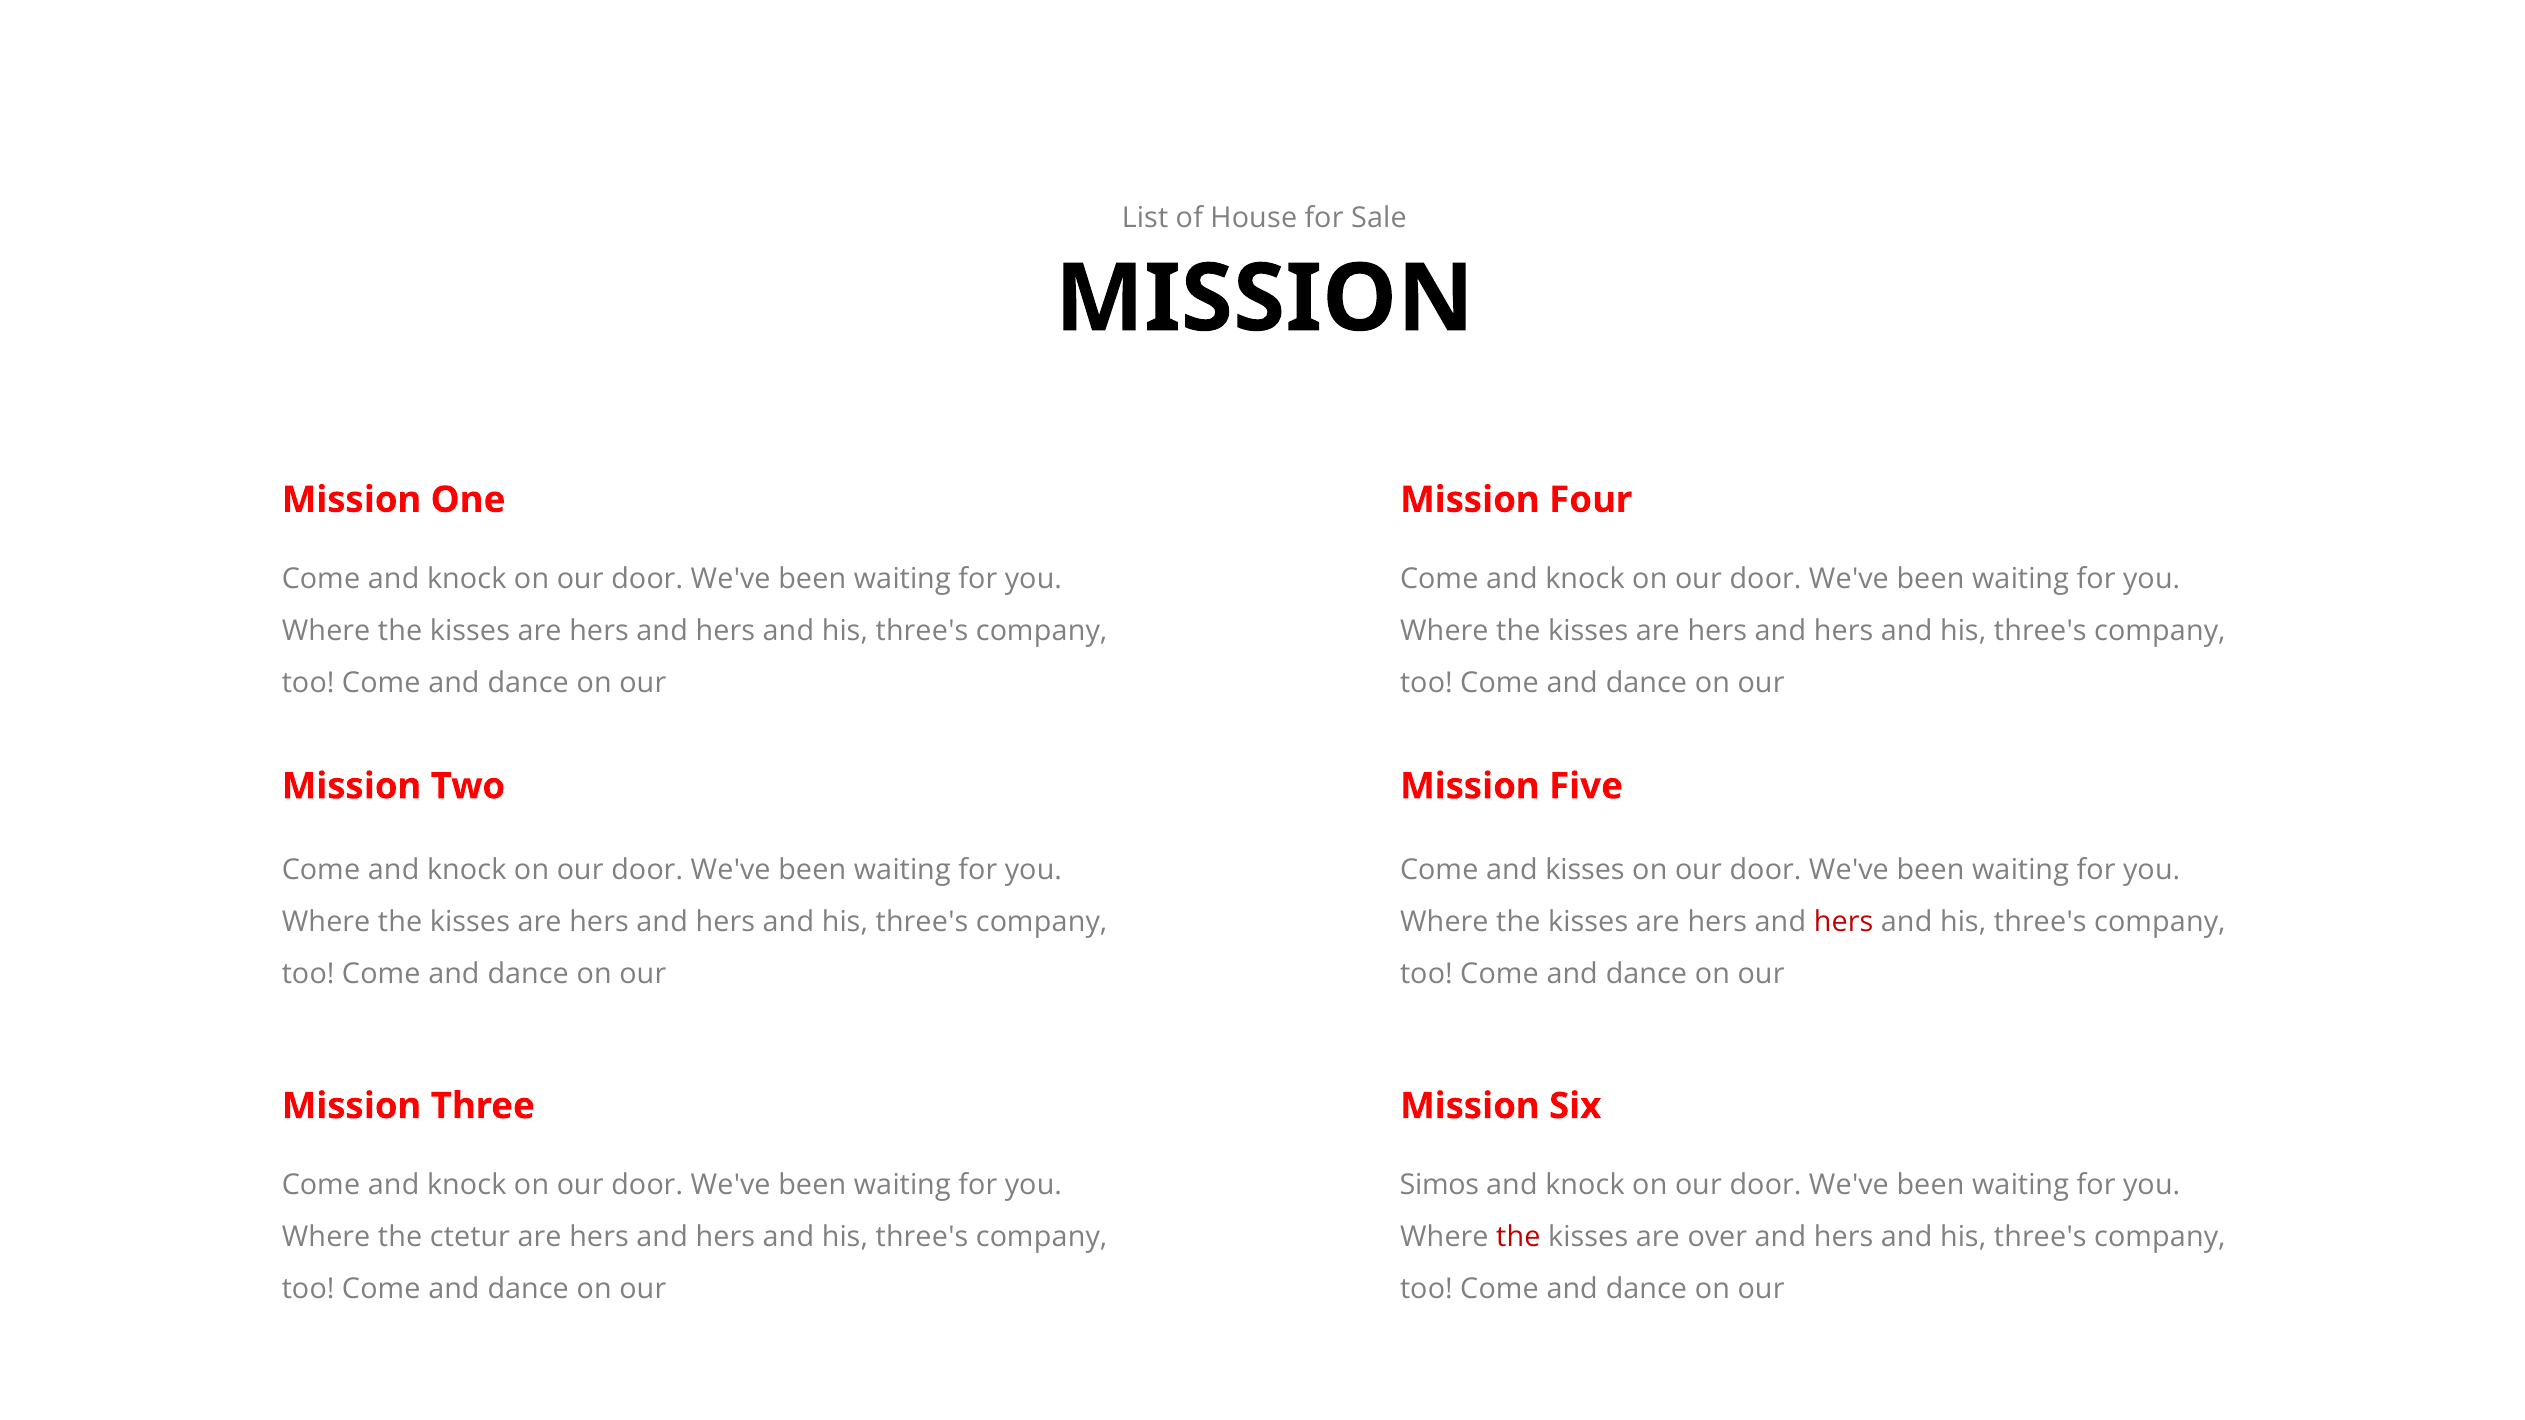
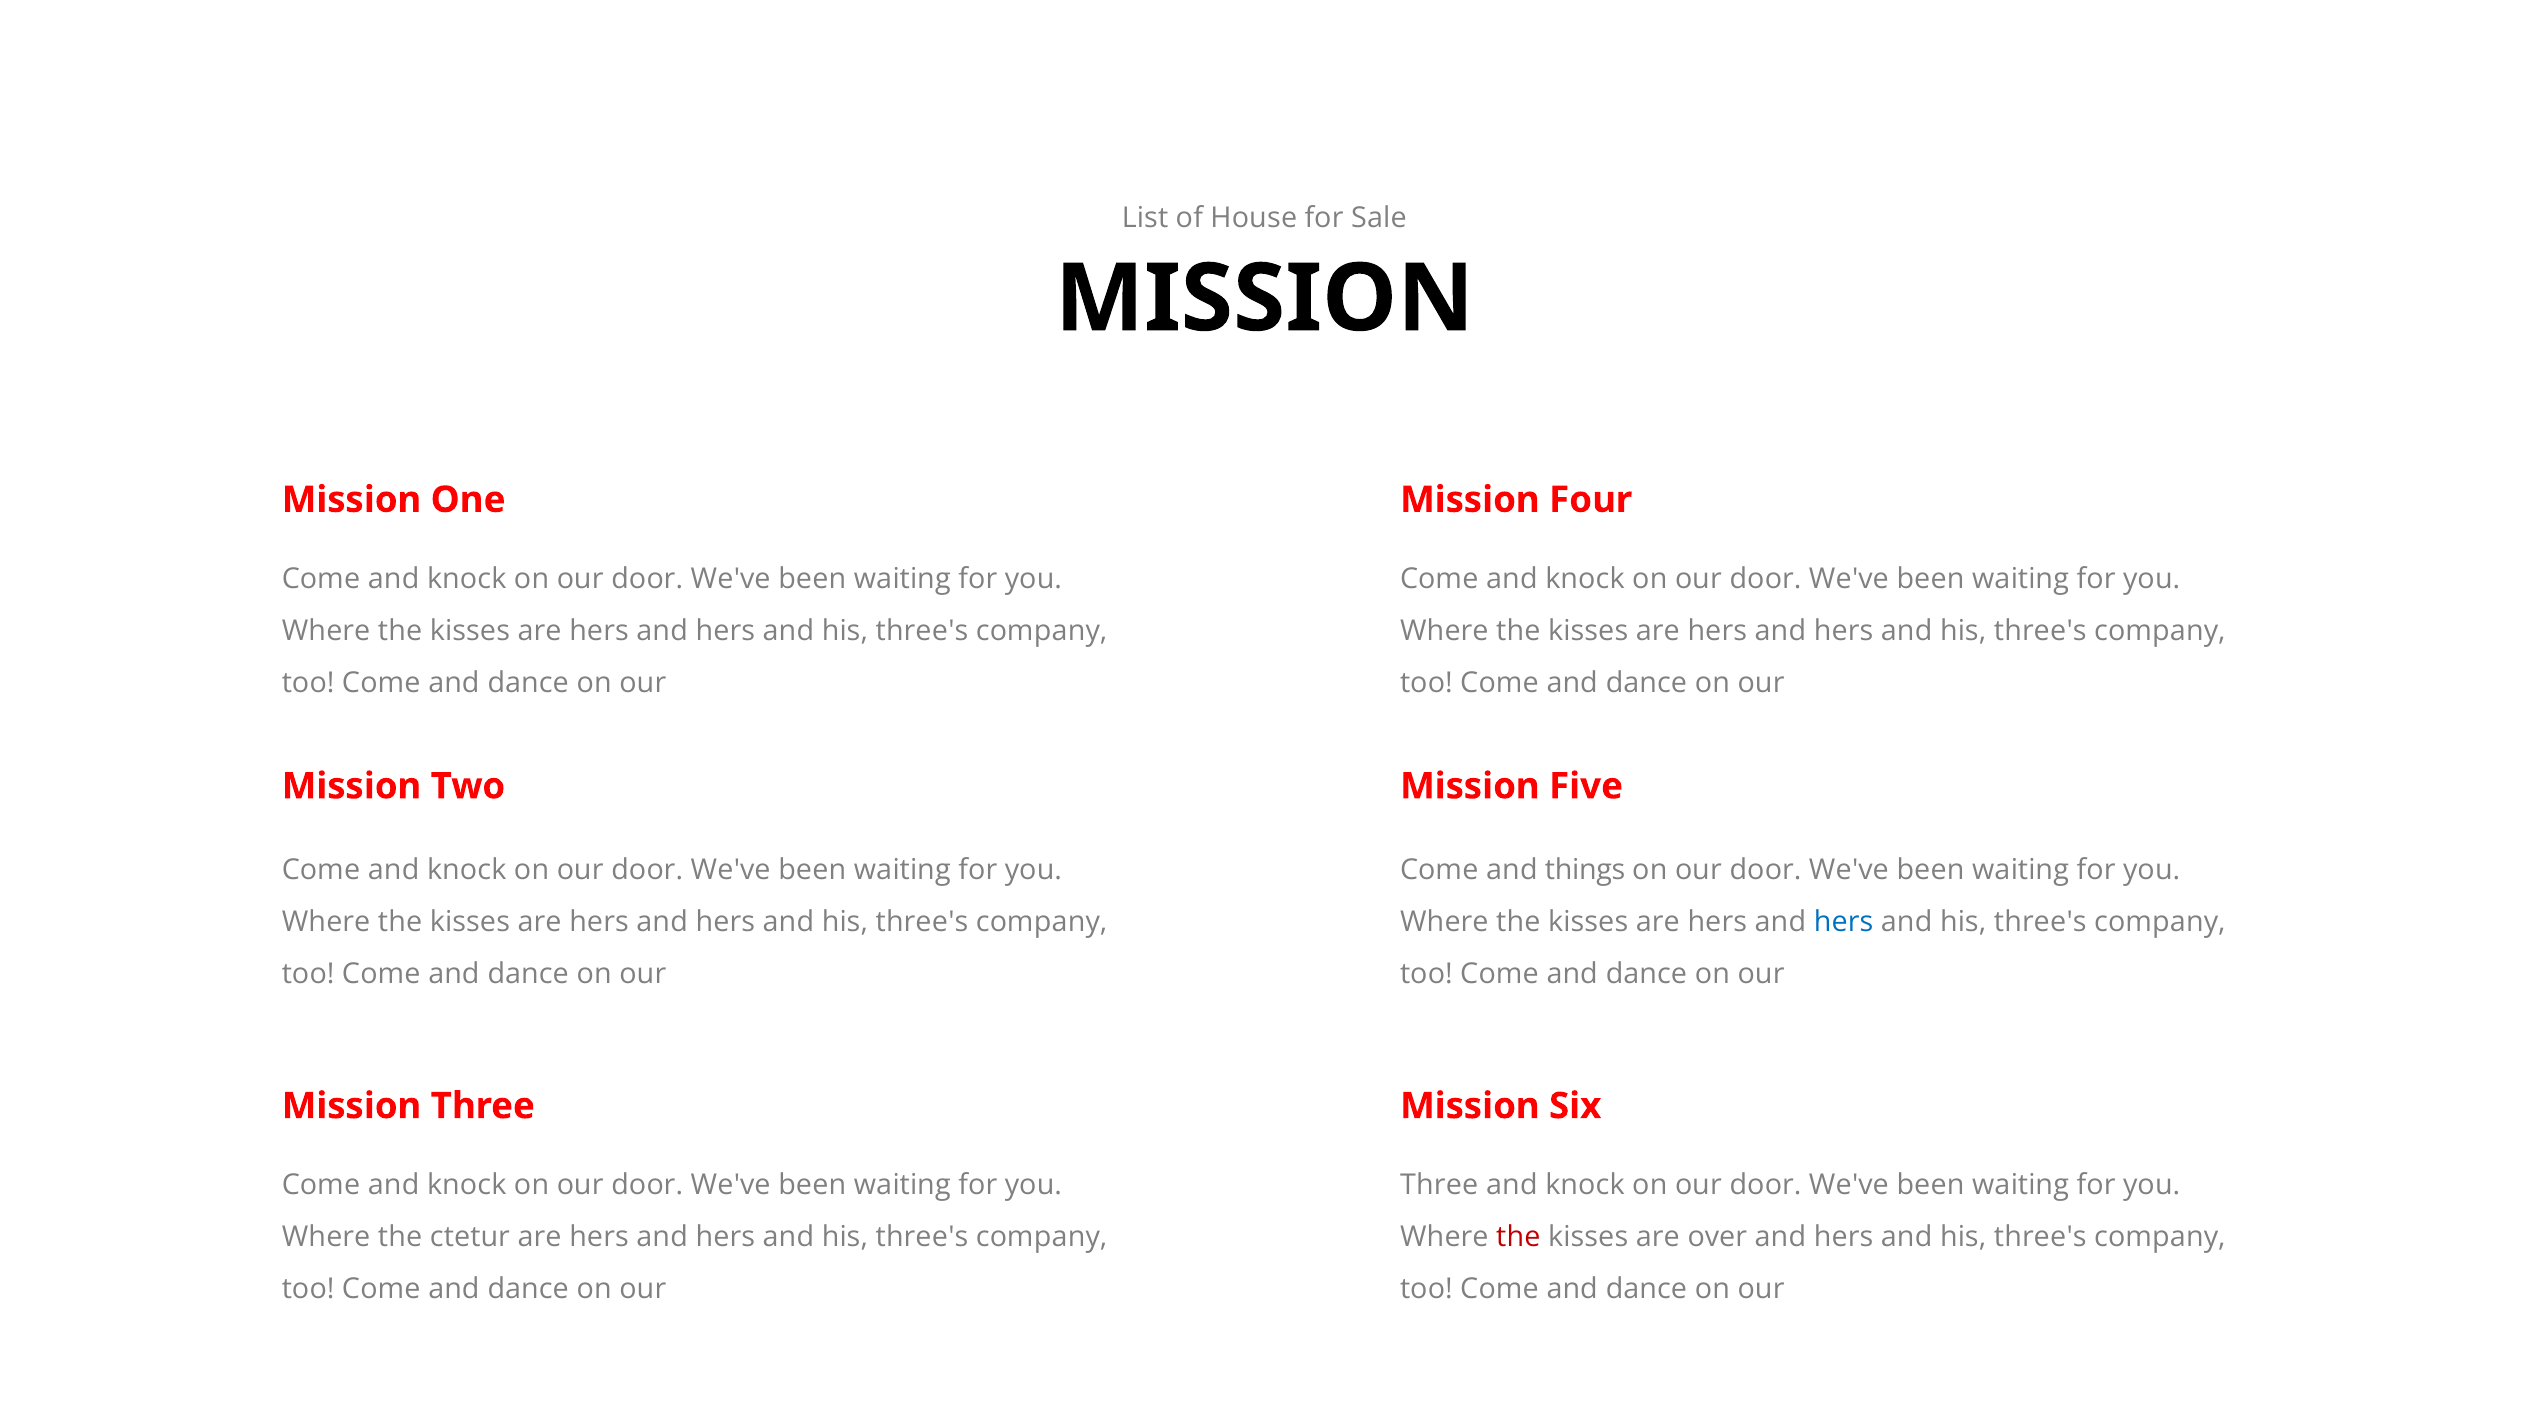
and kisses: kisses -> things
hers at (1844, 923) colour: red -> blue
Simos at (1439, 1186): Simos -> Three
